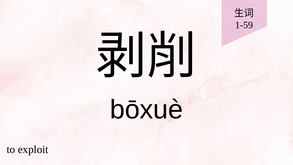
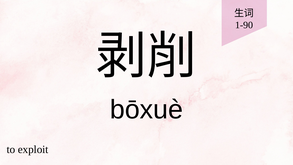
1-59: 1-59 -> 1-90
